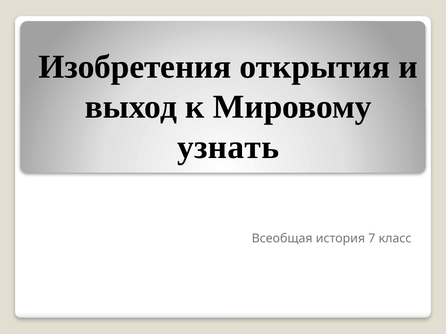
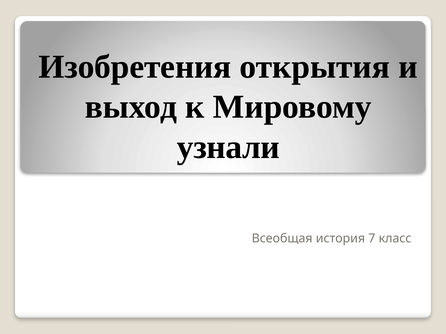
узнать: узнать -> узнали
